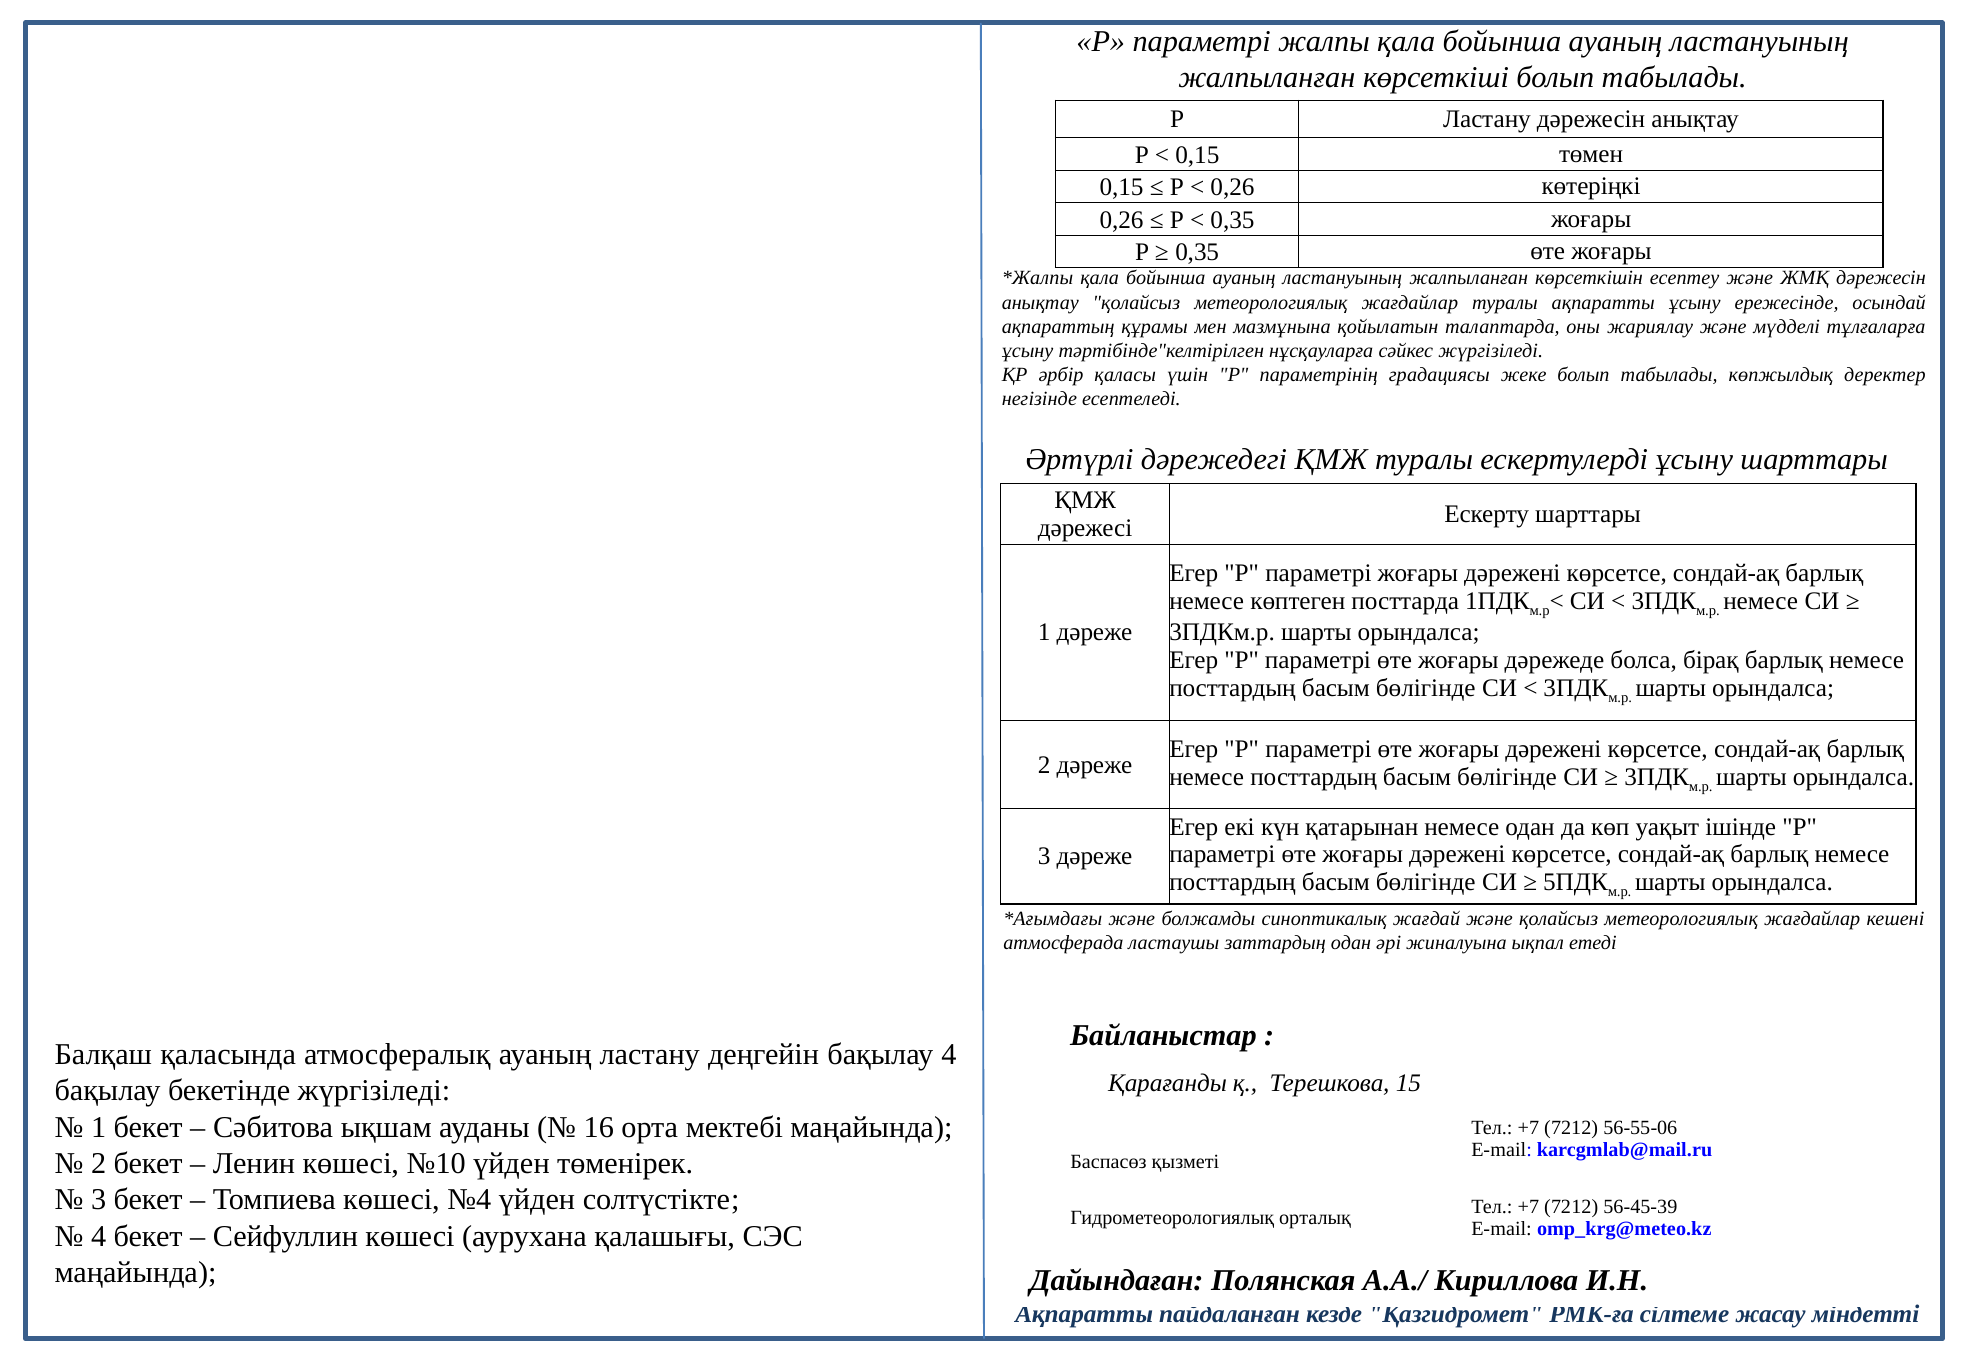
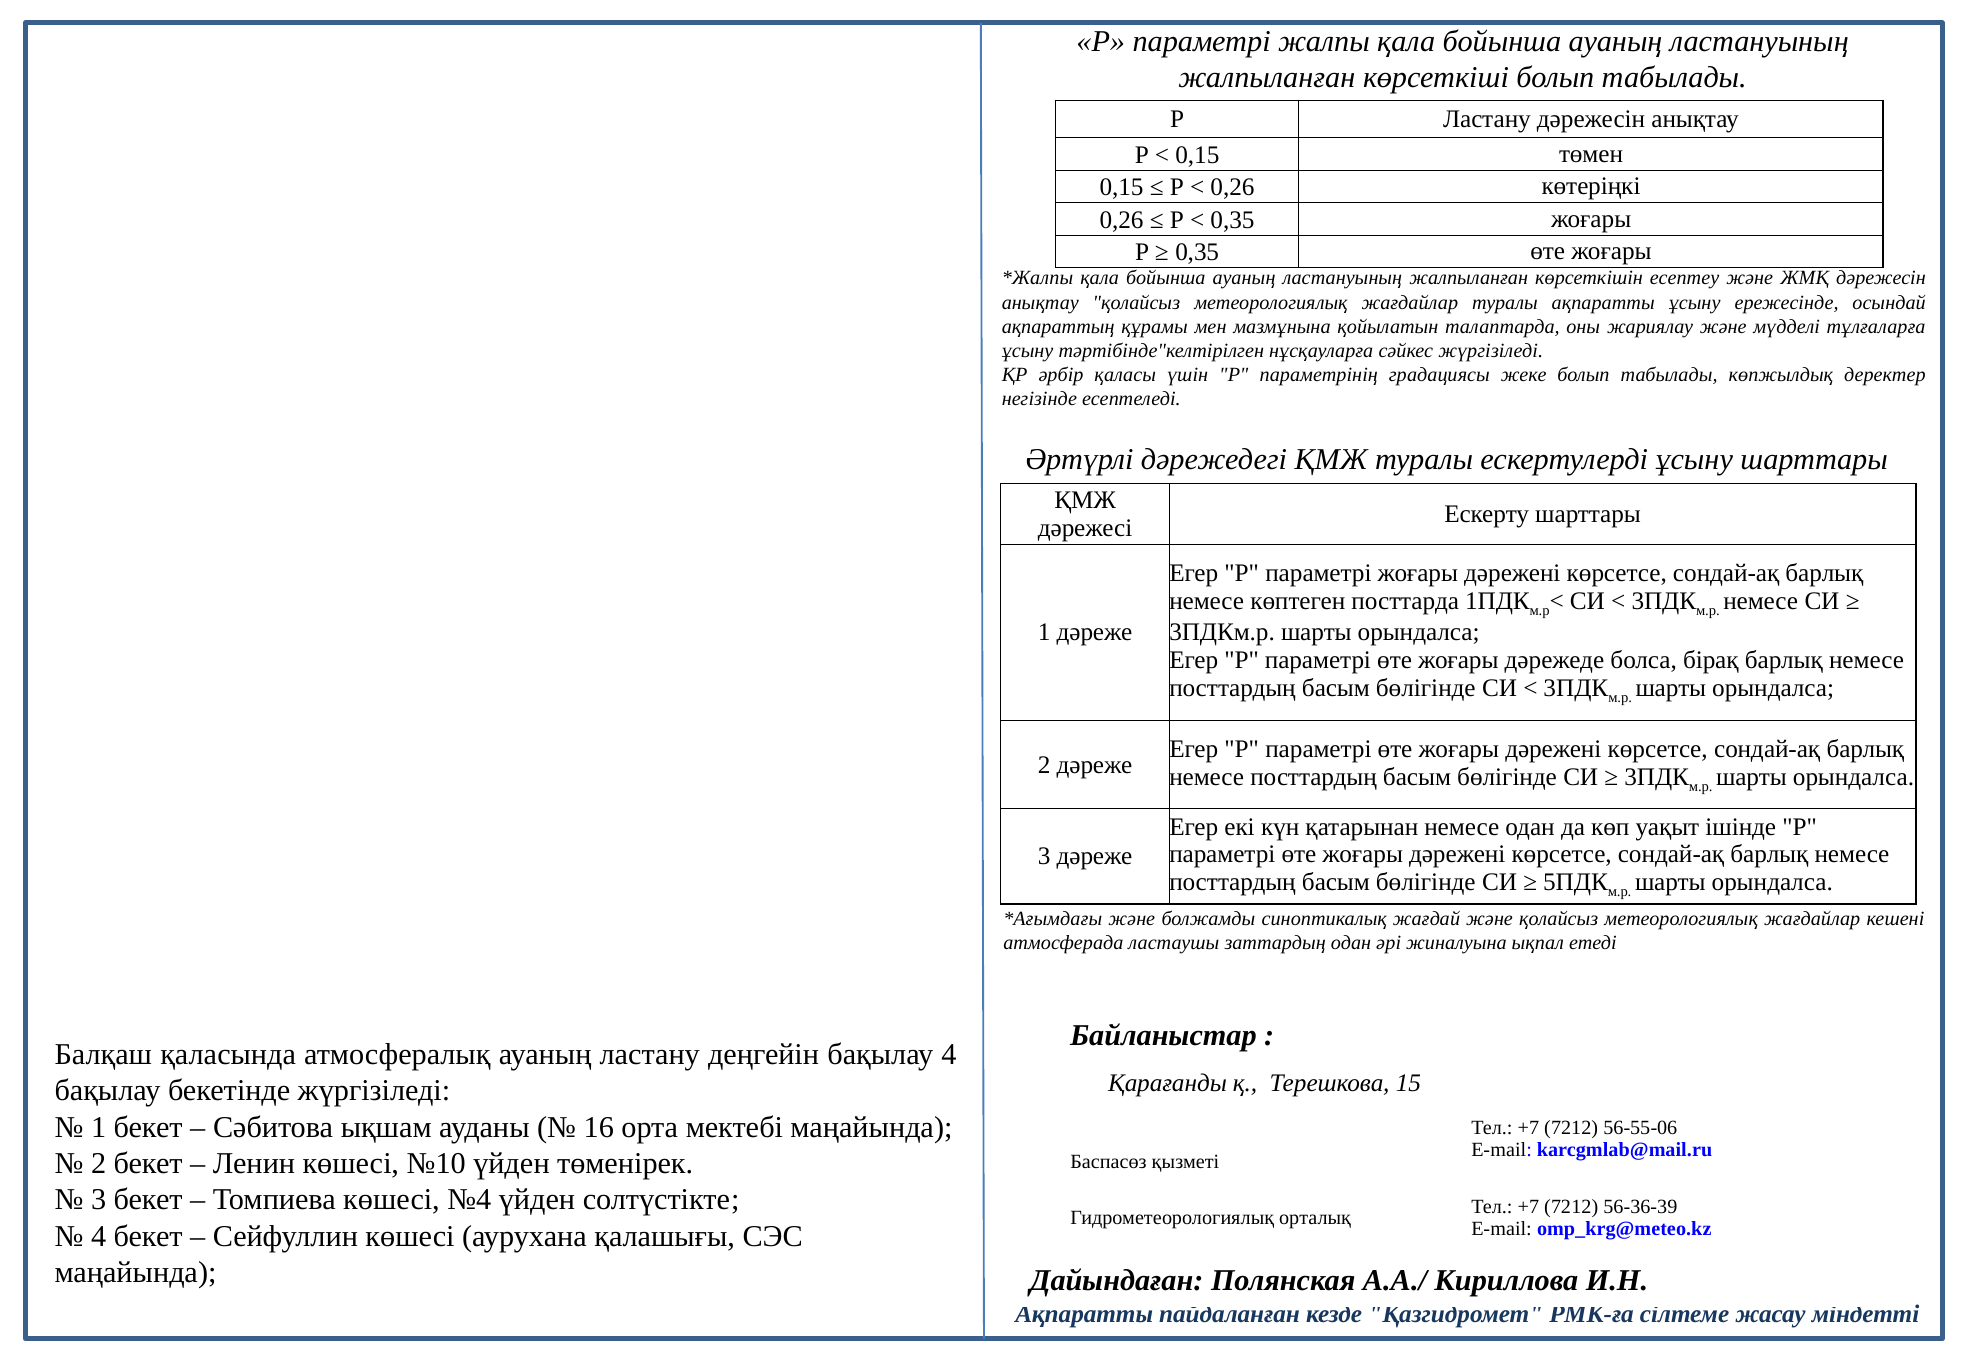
56-45-39: 56-45-39 -> 56-36-39
